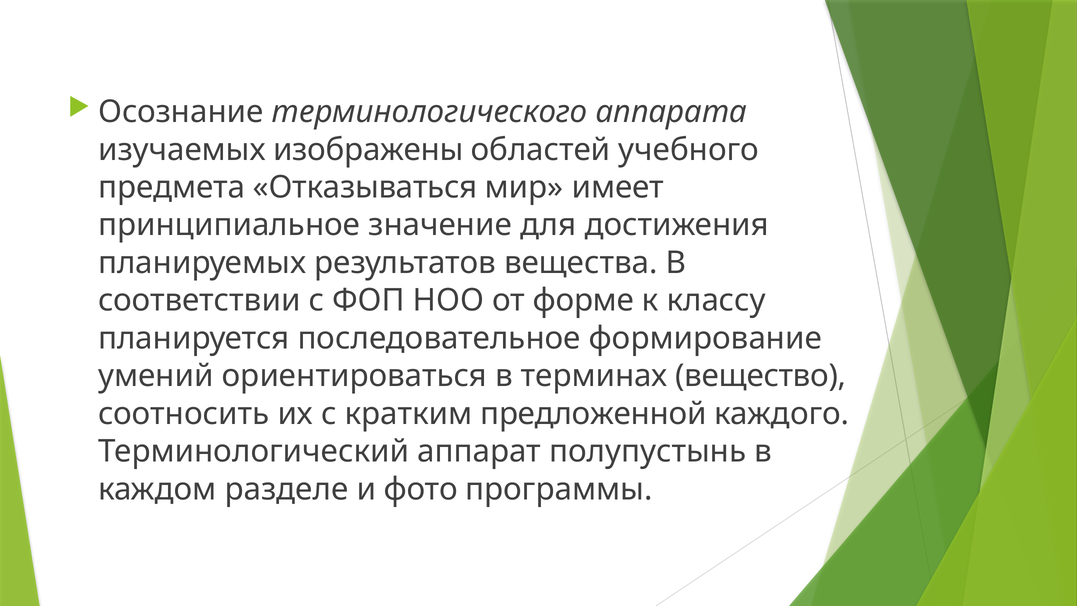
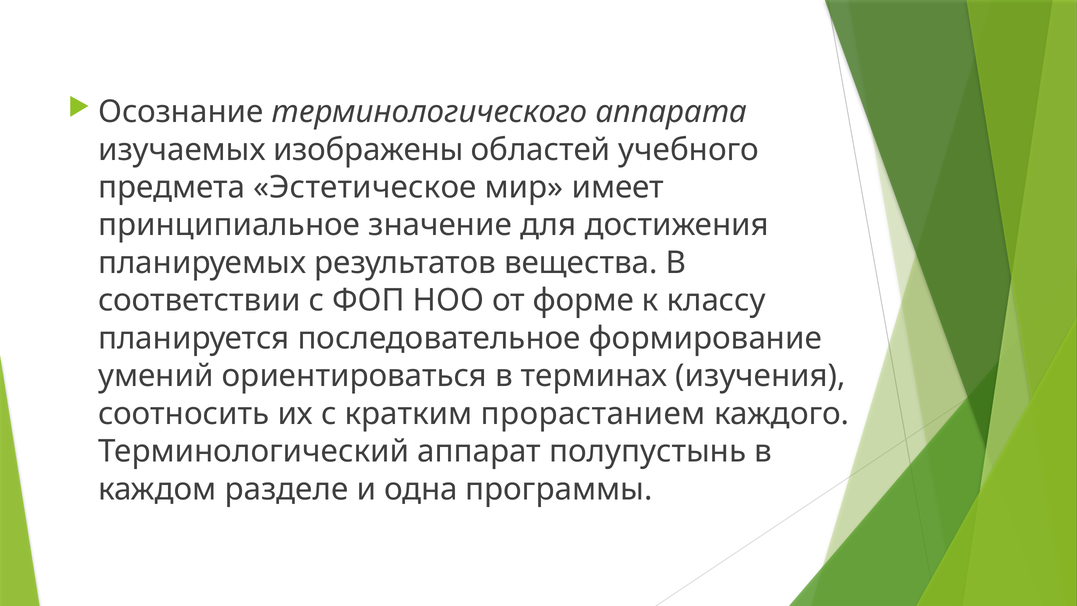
Отказываться: Отказываться -> Эстетическое
вещество: вещество -> изучения
предложенной: предложенной -> прорастанием
фото: фото -> одна
